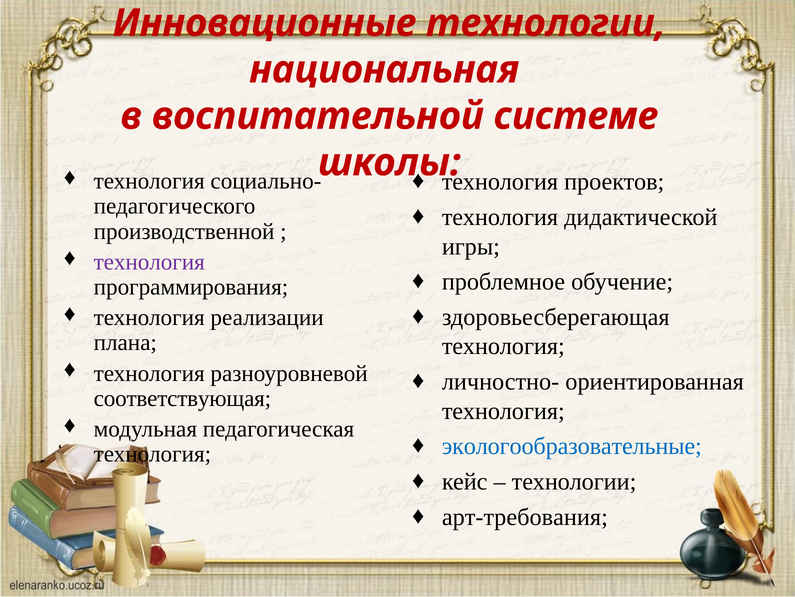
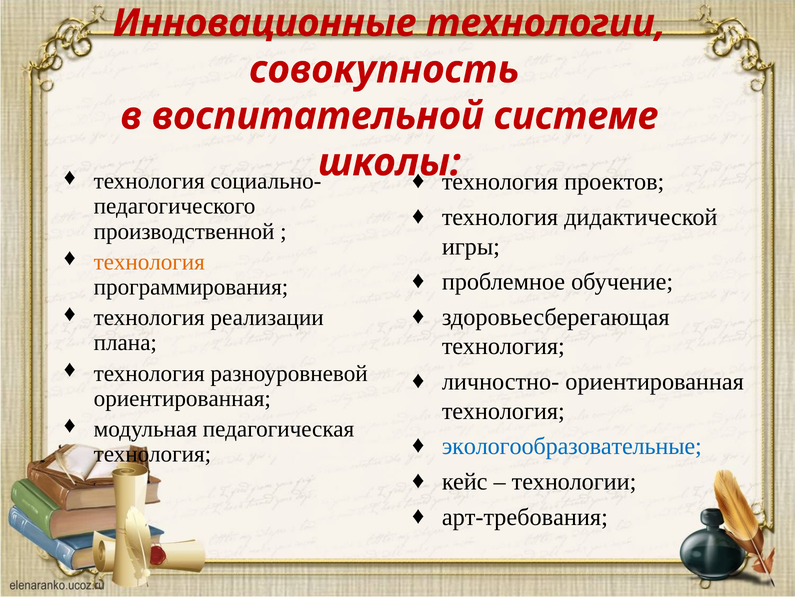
национальная: национальная -> совокупность
технология at (149, 262) colour: purple -> orange
соответствующая at (182, 398): соответствующая -> ориентированная
